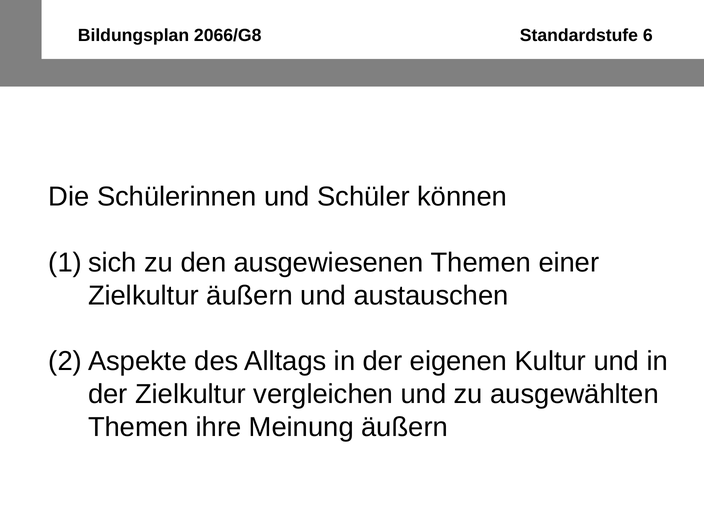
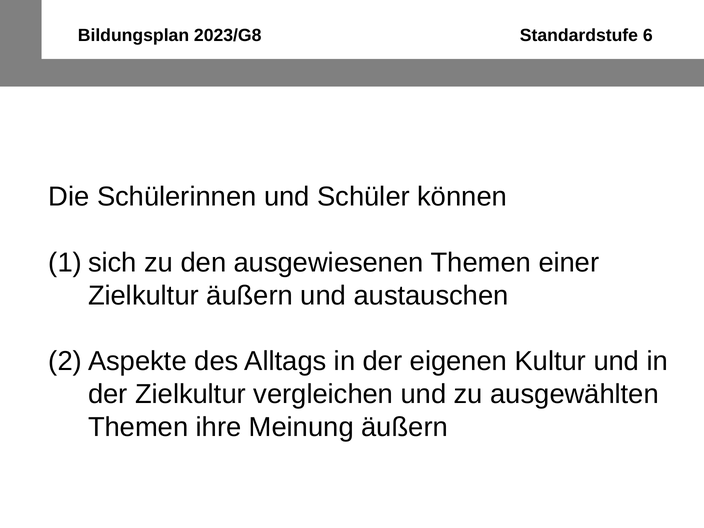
2066/G8: 2066/G8 -> 2023/G8
